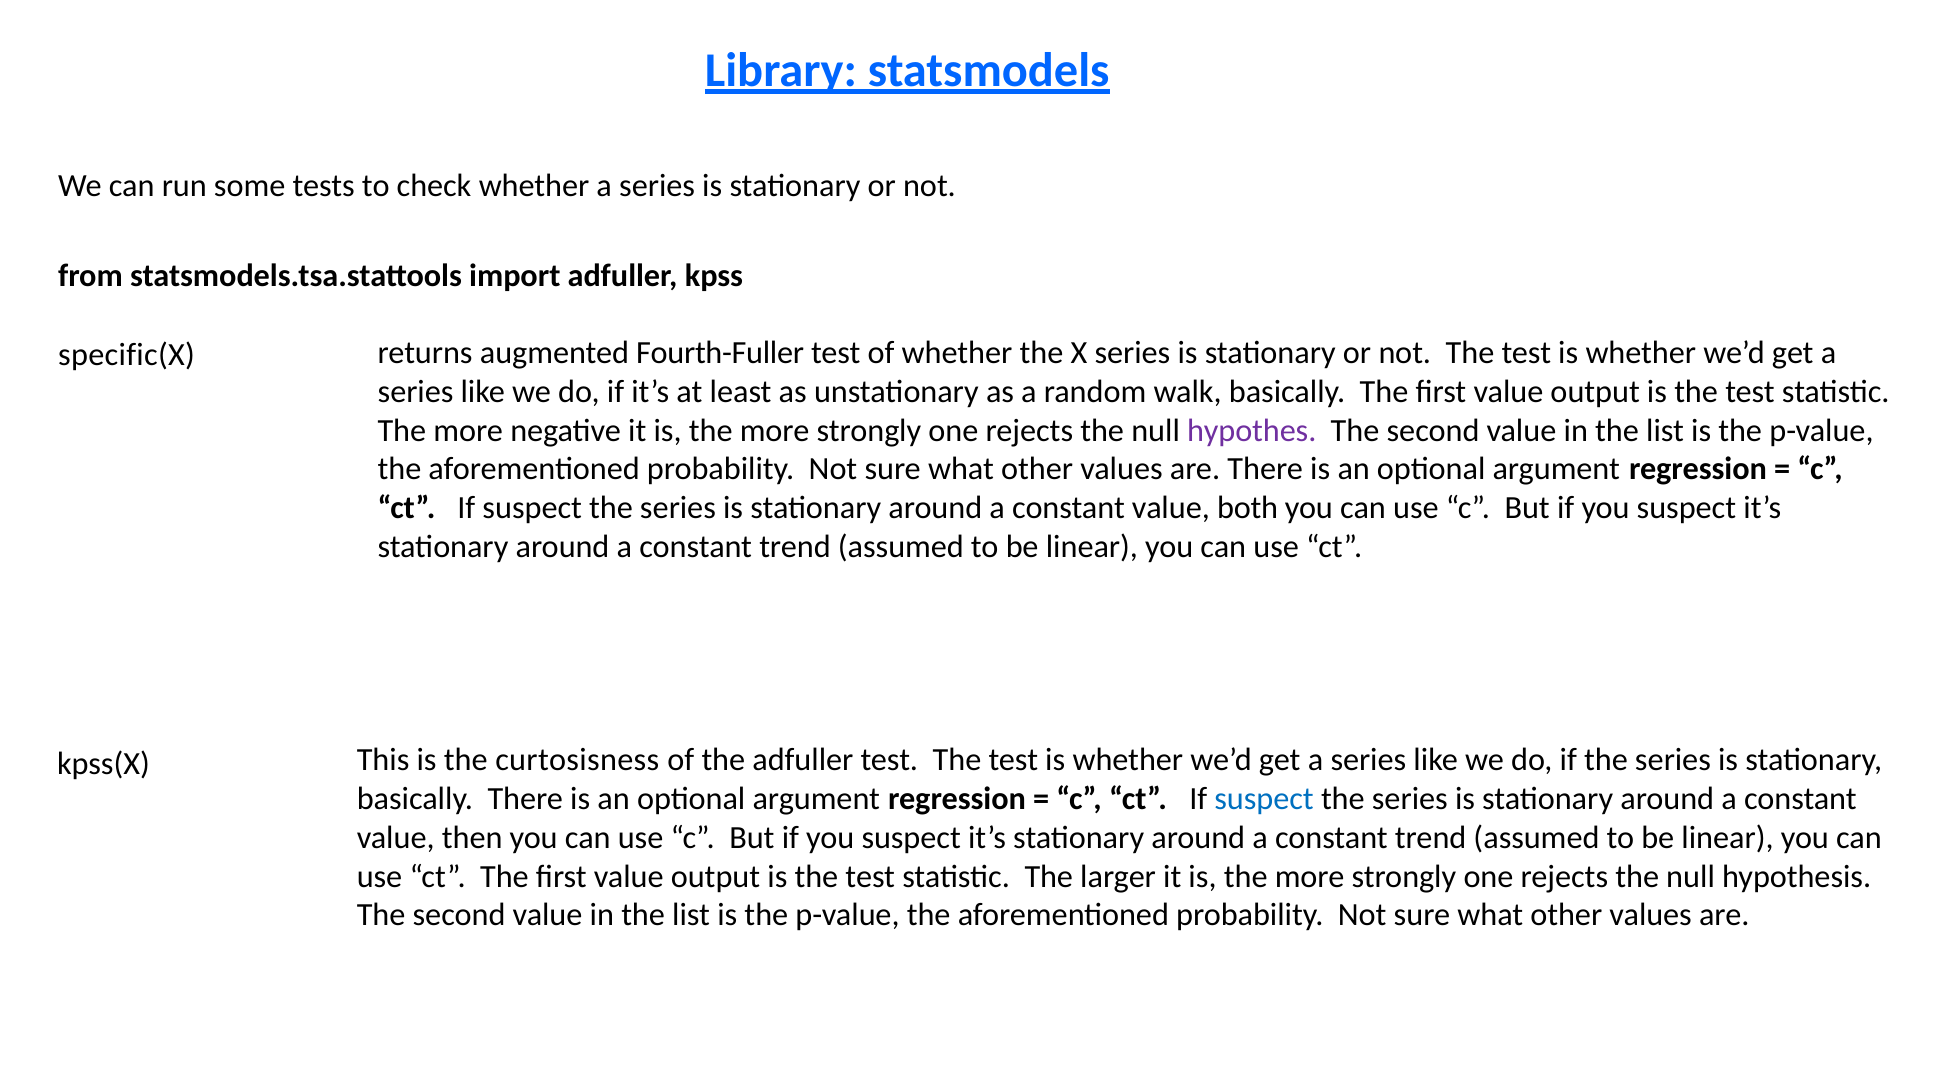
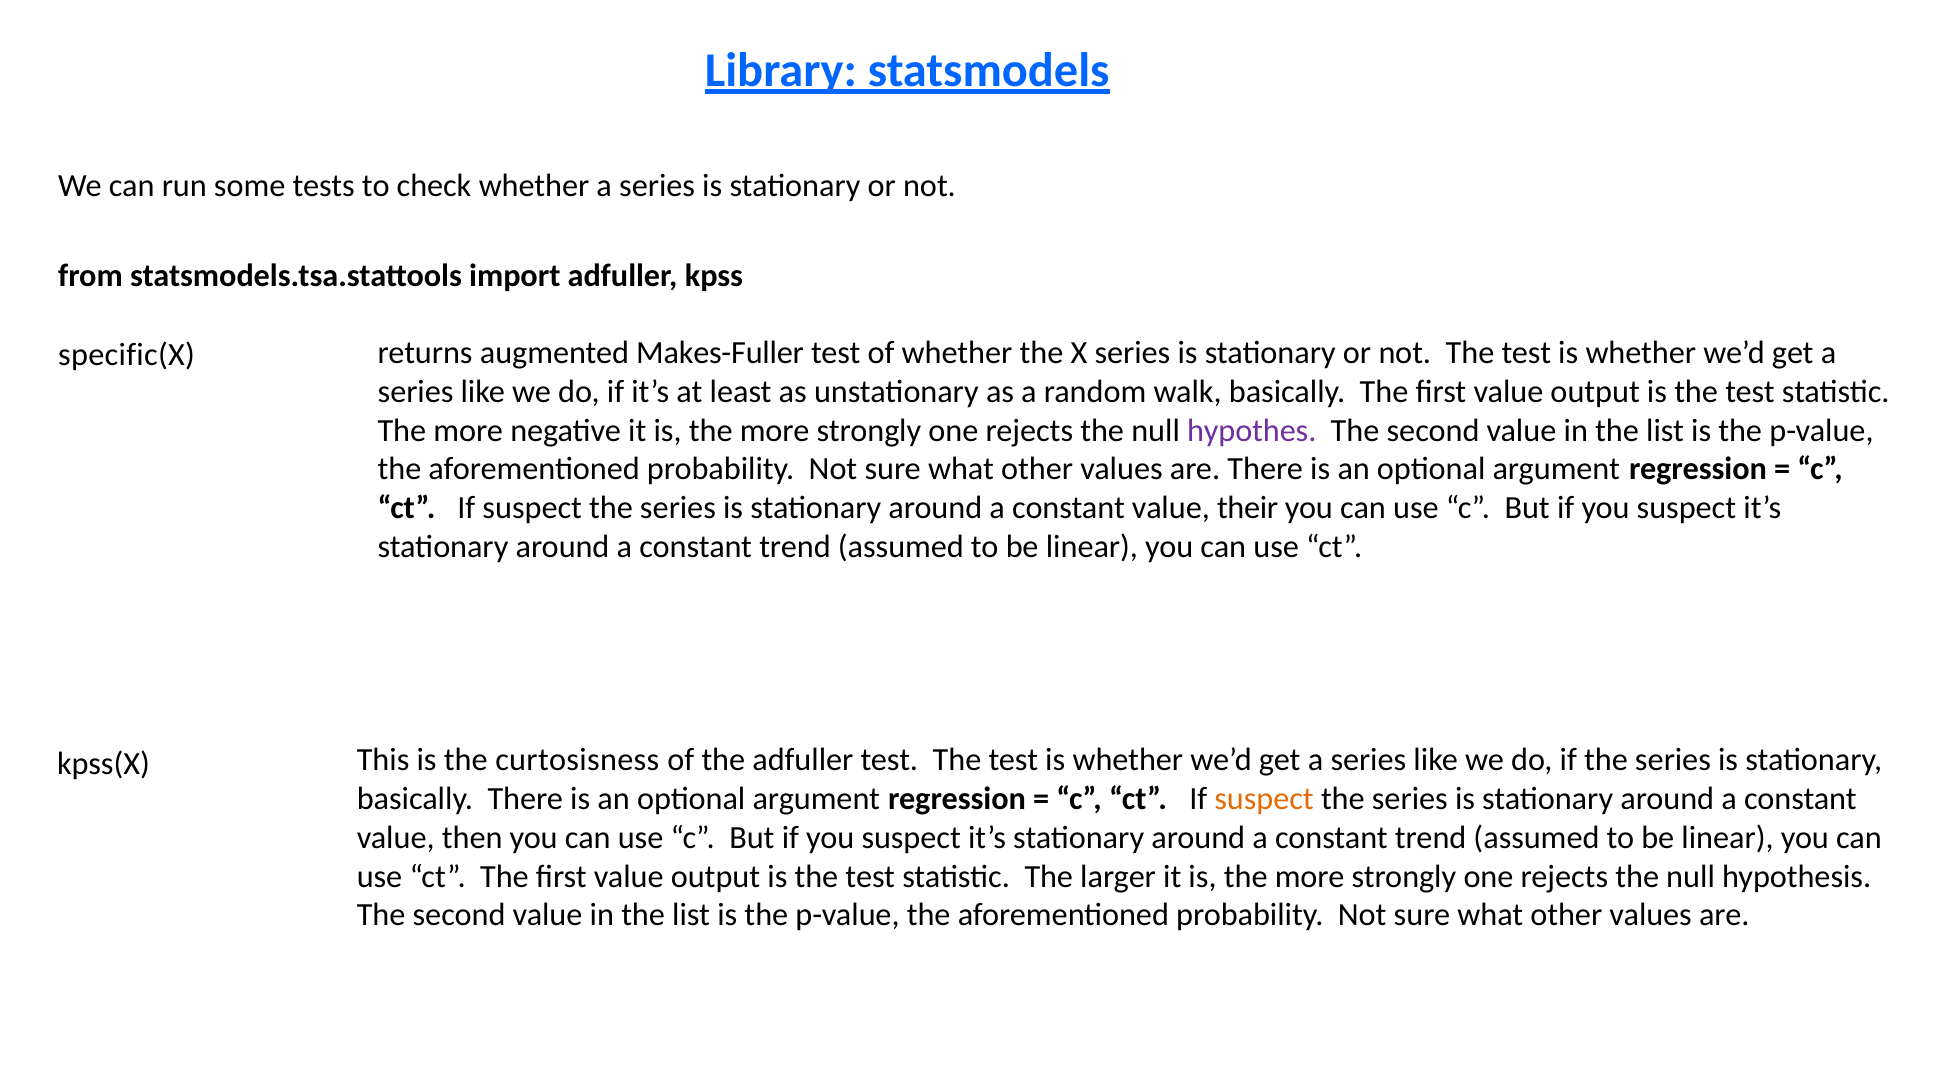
Fourth-Fuller: Fourth-Fuller -> Makes-Fuller
both: both -> their
suspect at (1264, 799) colour: blue -> orange
